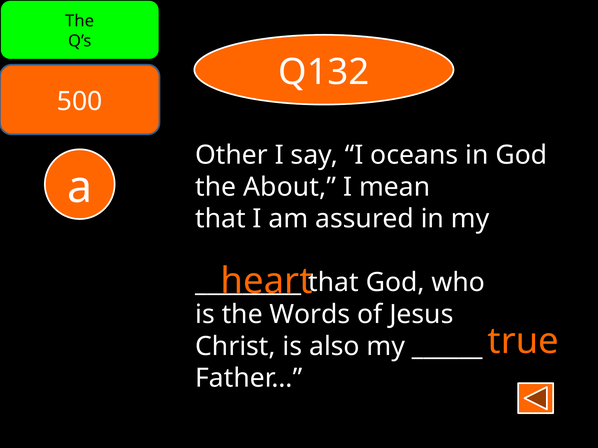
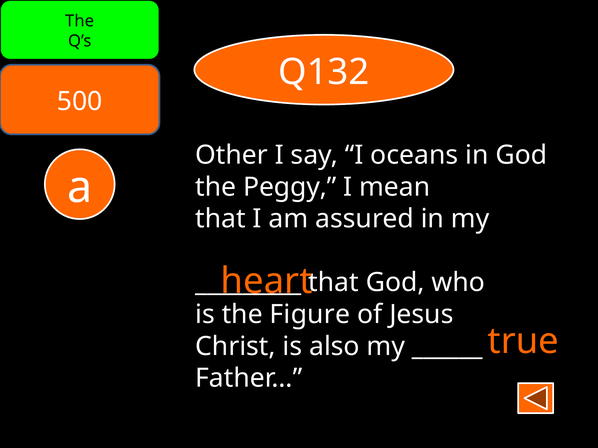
About: About -> Peggy
Words: Words -> Figure
